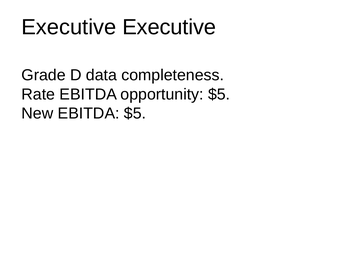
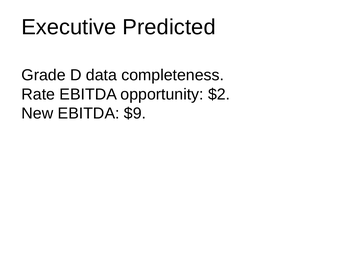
Executive Executive: Executive -> Predicted
opportunity $5: $5 -> $2
EBITDA $5: $5 -> $9
